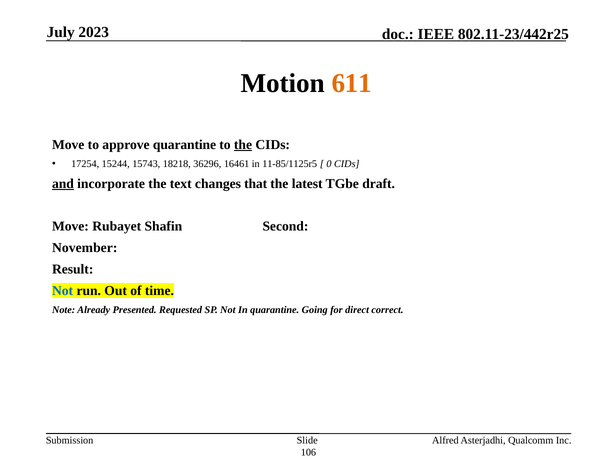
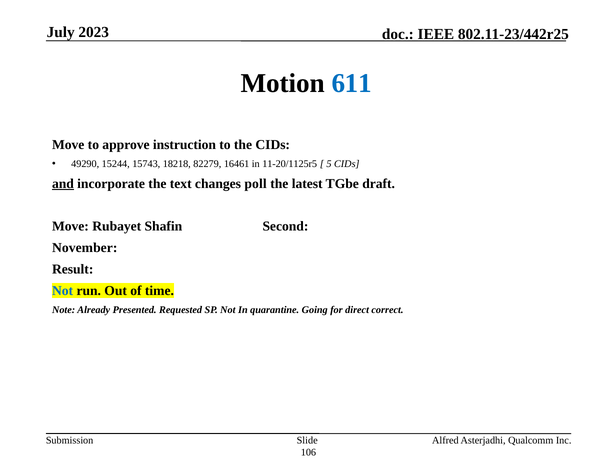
611 colour: orange -> blue
approve quarantine: quarantine -> instruction
the at (243, 145) underline: present -> none
17254: 17254 -> 49290
36296: 36296 -> 82279
11-85/1125r5: 11-85/1125r5 -> 11-20/1125r5
0: 0 -> 5
that: that -> poll
